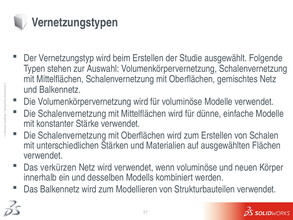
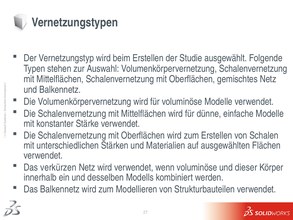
neuen: neuen -> dieser
